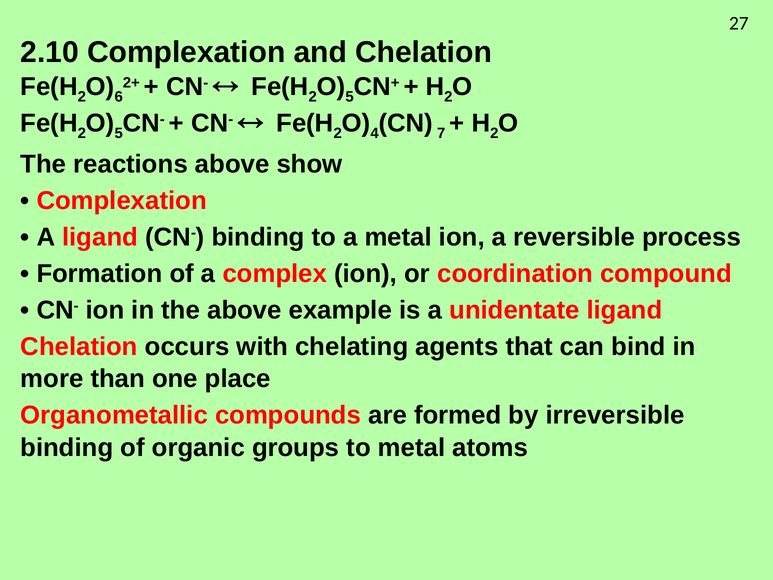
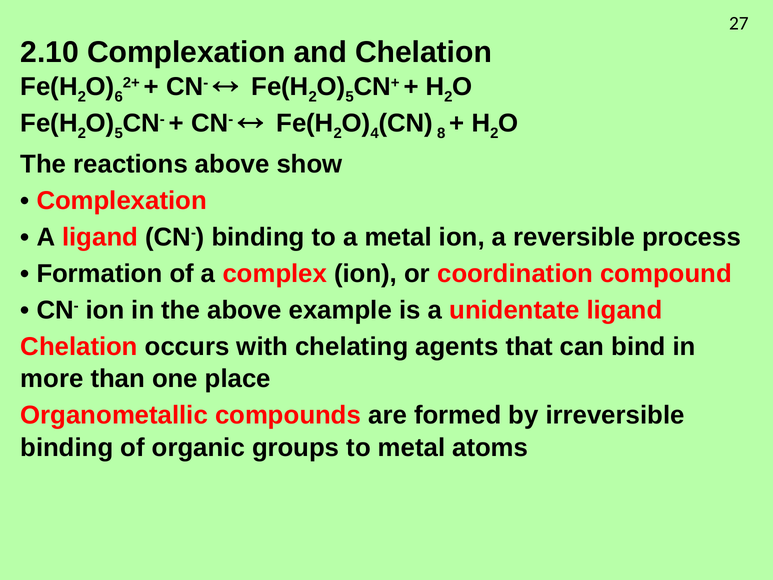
7: 7 -> 8
